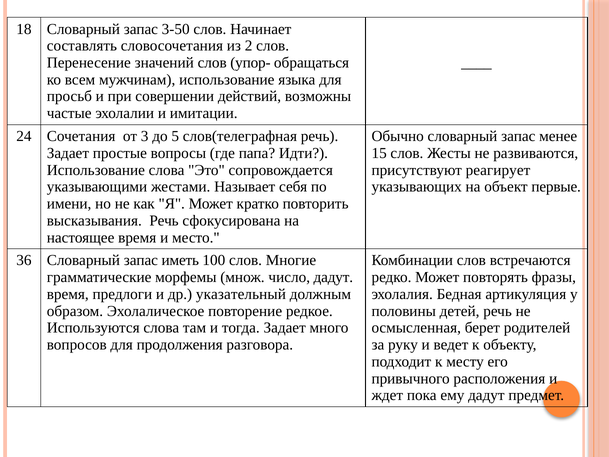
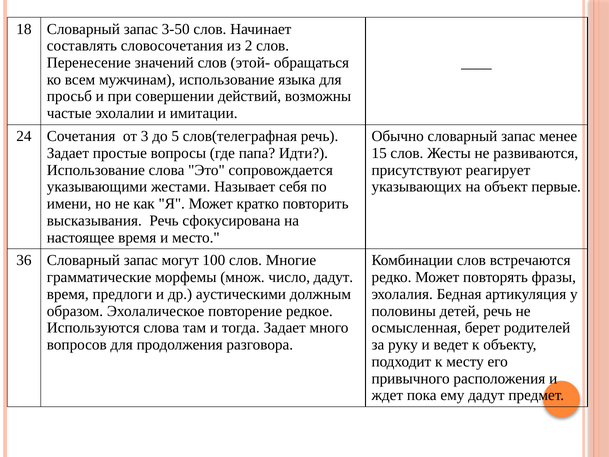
упор-: упор- -> этой-
иметь: иметь -> могут
указательный: указательный -> аустическими
